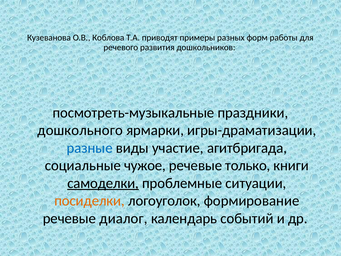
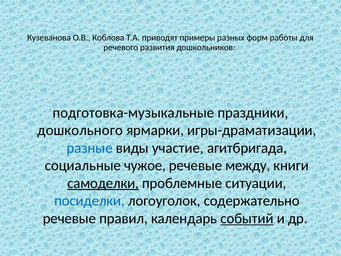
посмотреть-музыкальные: посмотреть-музыкальные -> подготовка-музыкальные
только: только -> между
посиделки colour: orange -> blue
формирование: формирование -> содержательно
диалог: диалог -> правил
событий underline: none -> present
